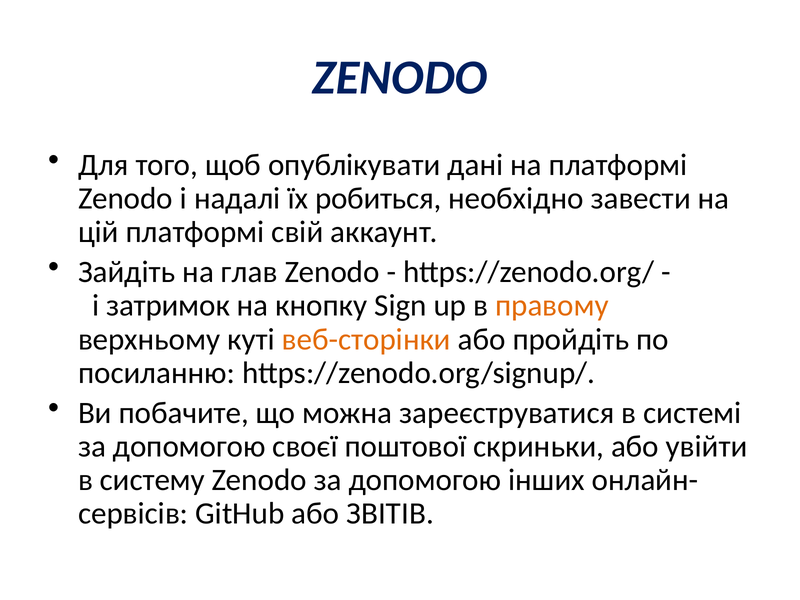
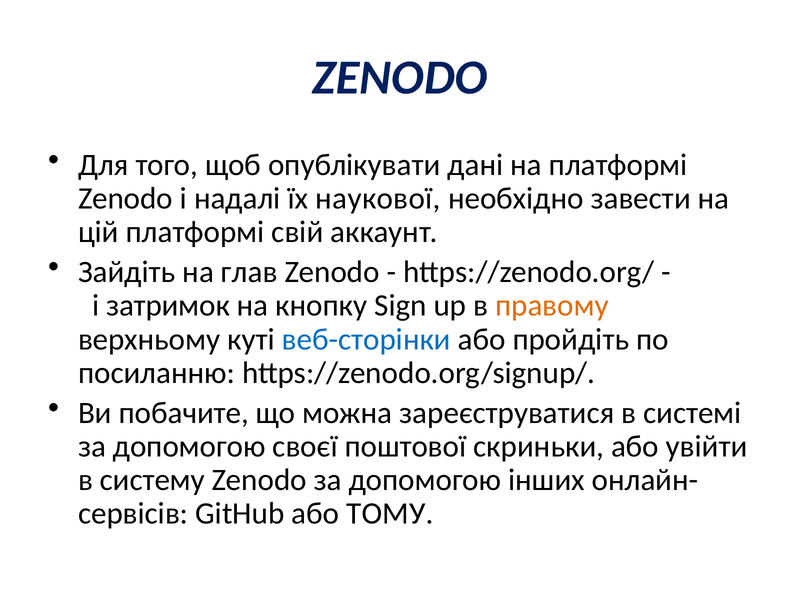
робиться: робиться -> наукової
веб-сторінки colour: orange -> blue
ЗВІТІВ: ЗВІТІВ -> ТОМУ
